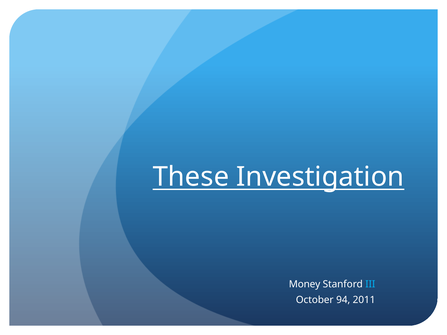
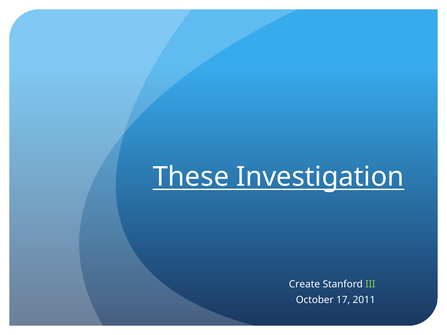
Money: Money -> Create
III colour: light blue -> light green
94: 94 -> 17
